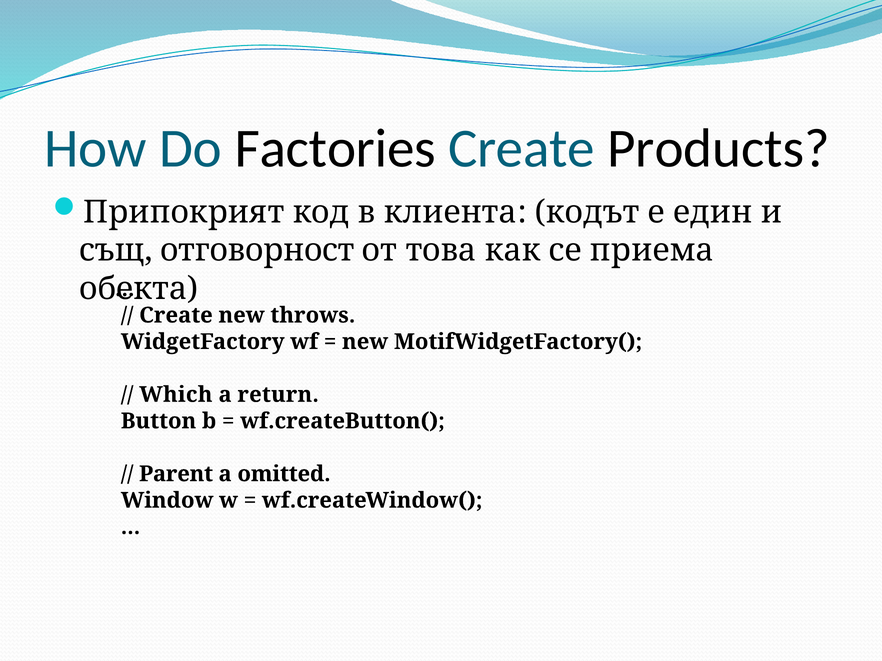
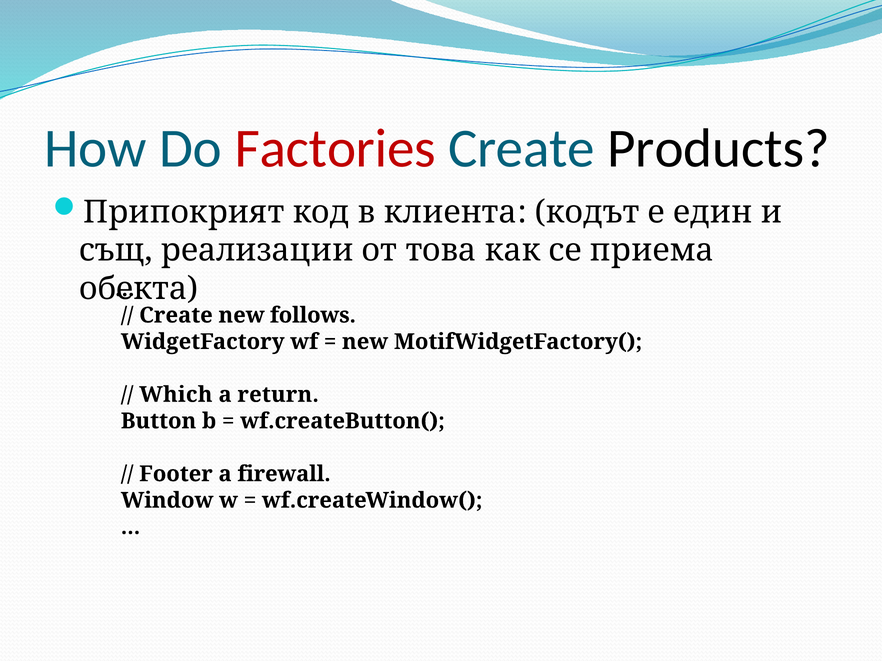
Factories colour: black -> red
отговорност: отговорност -> реализации
throws: throws -> follows
Parent: Parent -> Footer
omitted: omitted -> firewall
